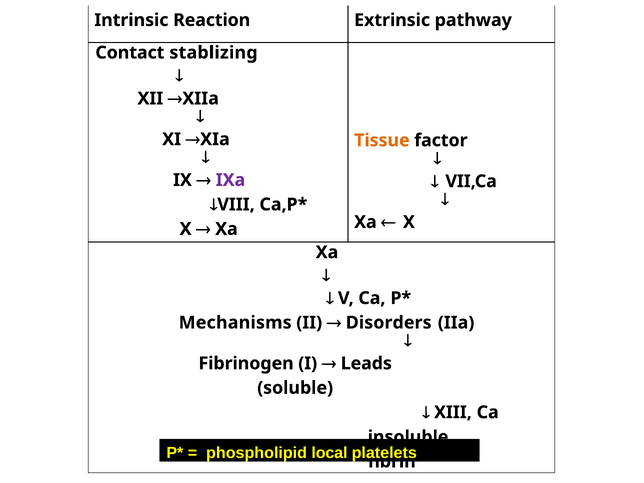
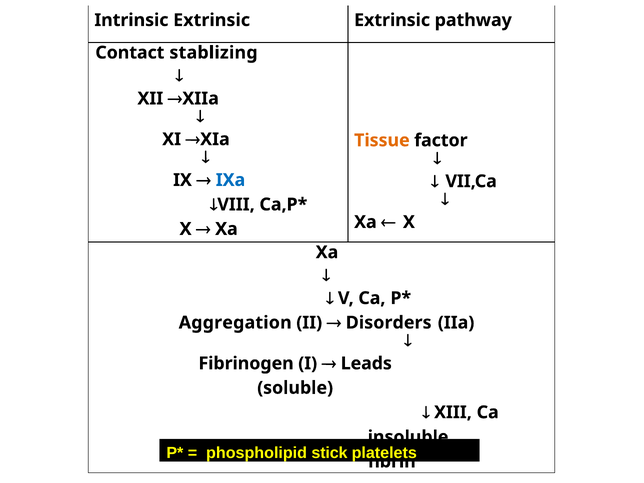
Intrinsic Reaction: Reaction -> Extrinsic
IXa colour: purple -> blue
Mechanisms: Mechanisms -> Aggregation
local: local -> stick
